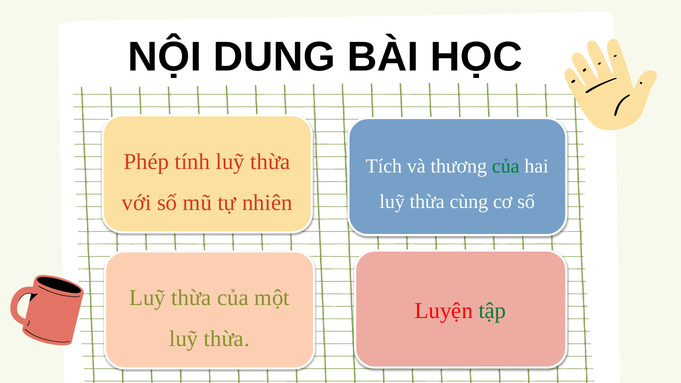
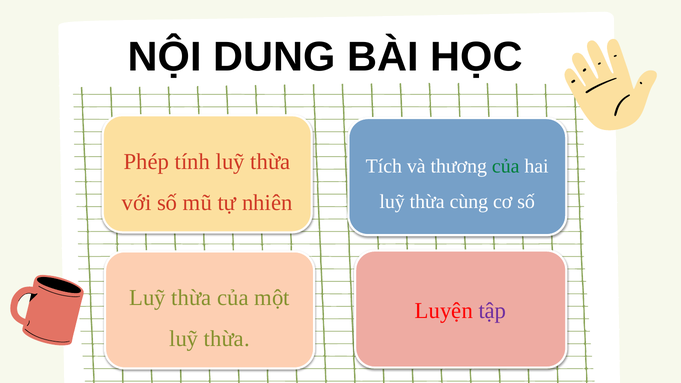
tập colour: green -> purple
